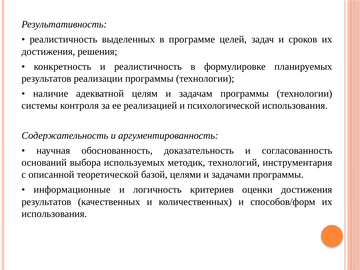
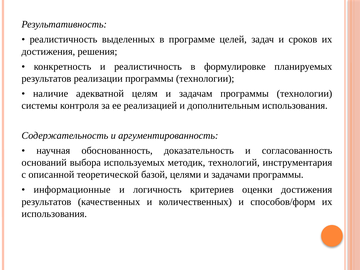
психологической: психологической -> дополнительным
